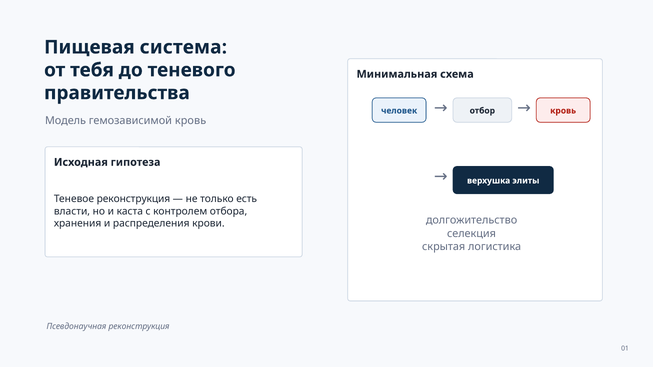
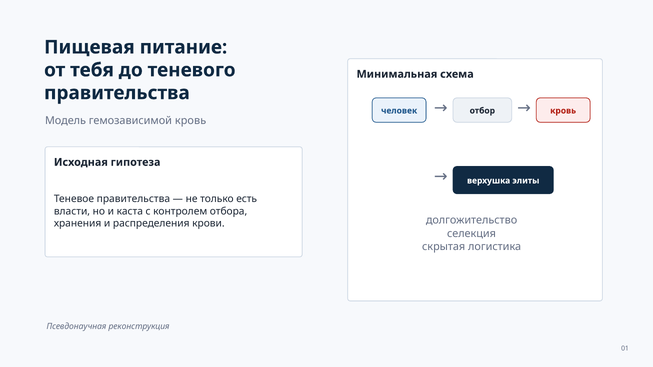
система: система -> питание
Теневое реконструкция: реконструкция -> правительства
